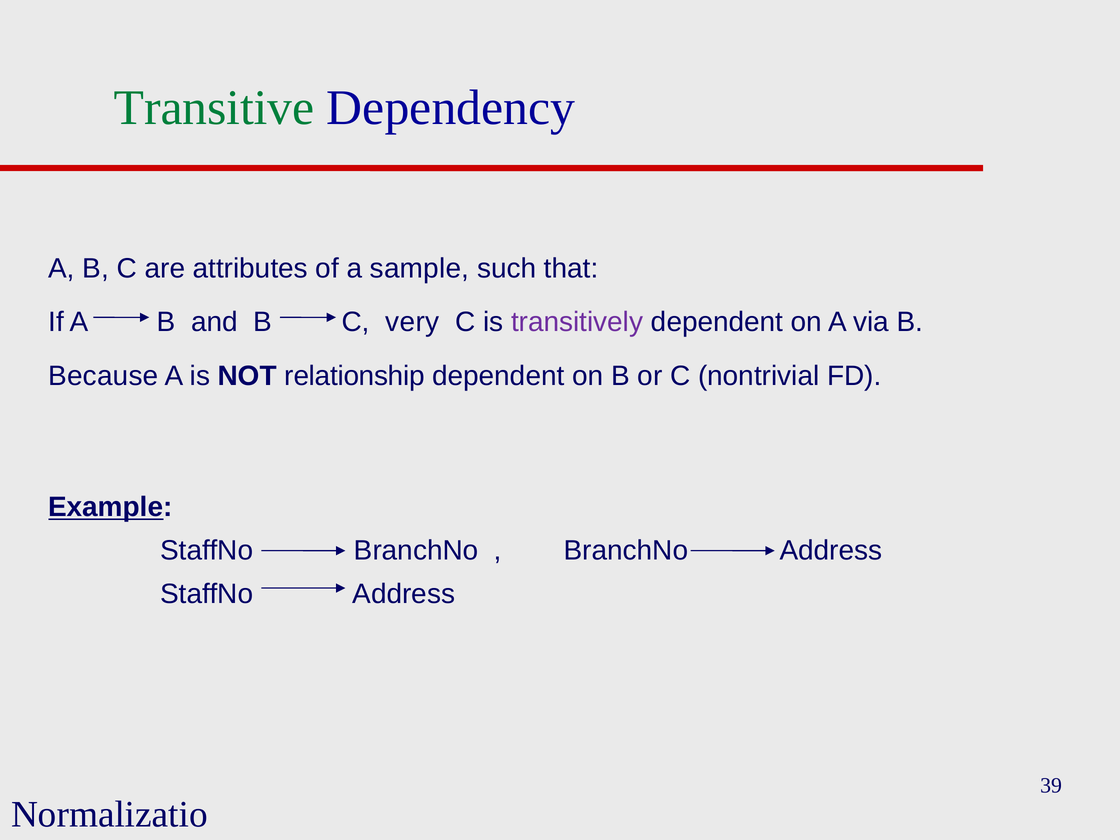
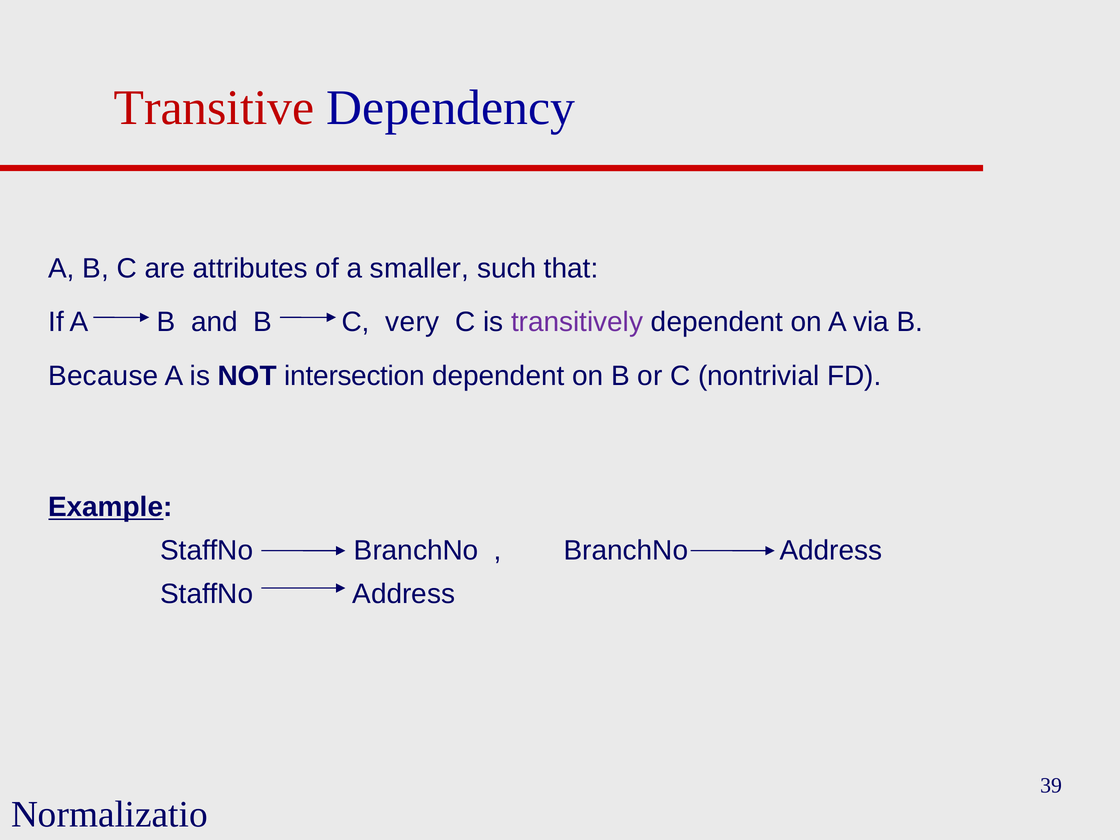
Transitive colour: green -> red
sample: sample -> smaller
relationship: relationship -> intersection
